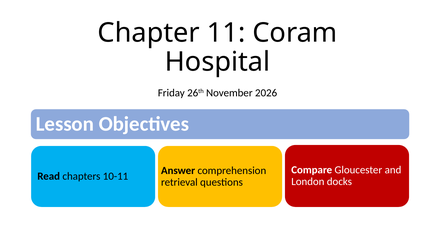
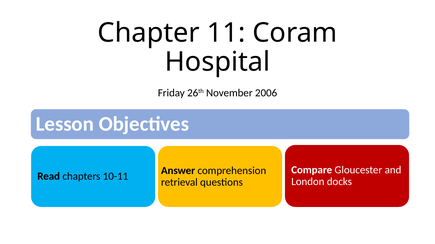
2026: 2026 -> 2006
